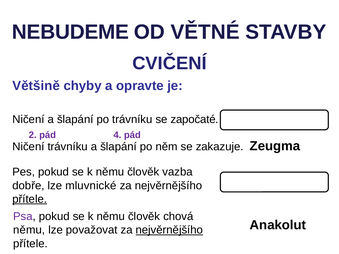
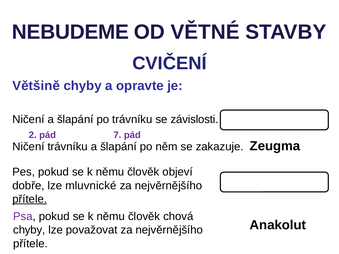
započaté: započaté -> závislosti
4: 4 -> 7
vazba: vazba -> objeví
němu at (29, 230): němu -> chyby
nejvěrnějšího at (169, 230) underline: present -> none
